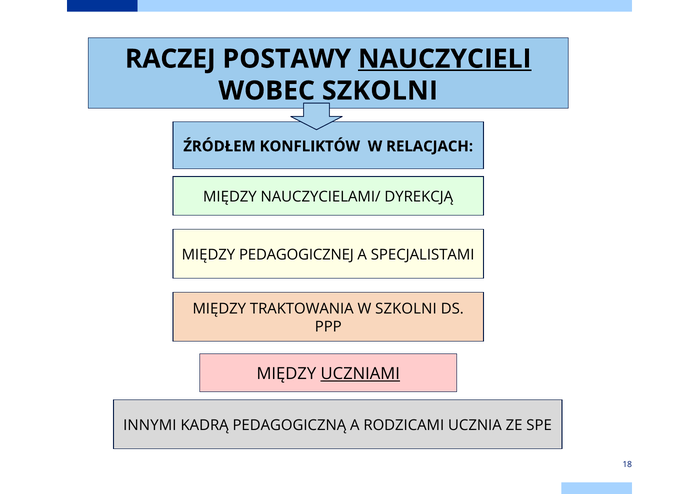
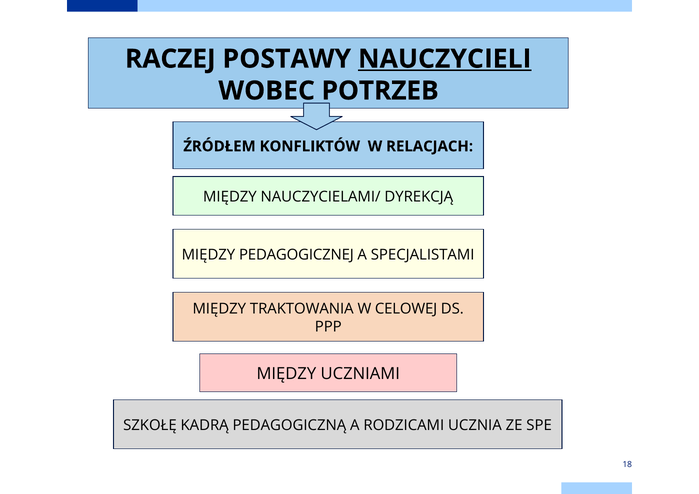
WOBEC SZKOLNI: SZKOLNI -> POTRZEB
W SZKOLNI: SZKOLNI -> CELOWEJ
UCZNIAMI underline: present -> none
INNYMI: INNYMI -> SZKOŁĘ
